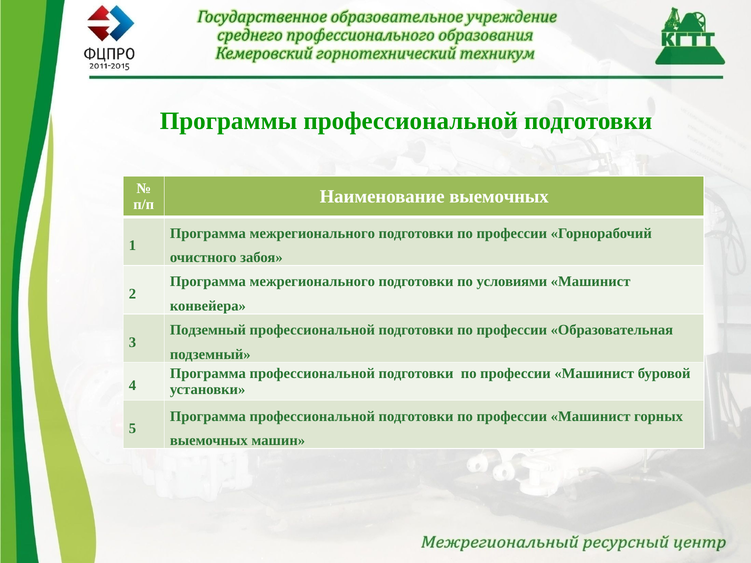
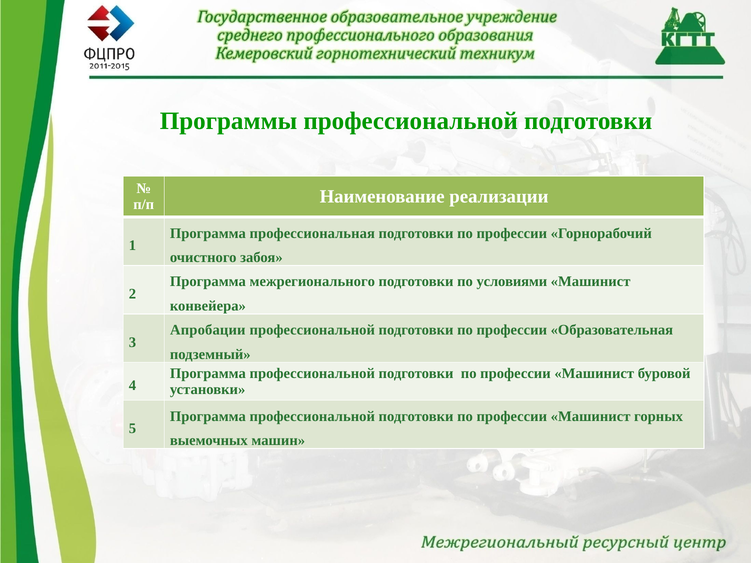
Наименование выемочных: выемочных -> реализации
межрегионального at (312, 233): межрегионального -> профессиональная
Подземный at (208, 330): Подземный -> Апробации
